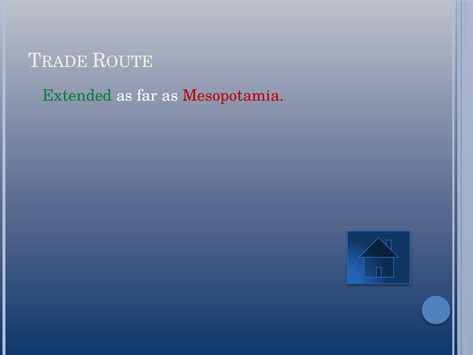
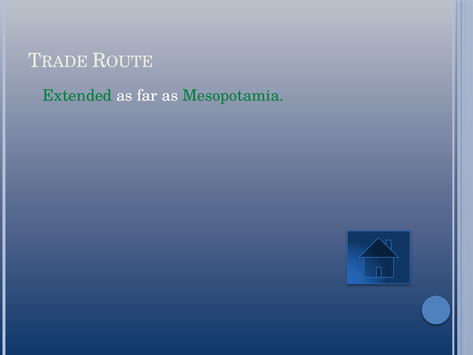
Mesopotamia colour: red -> green
